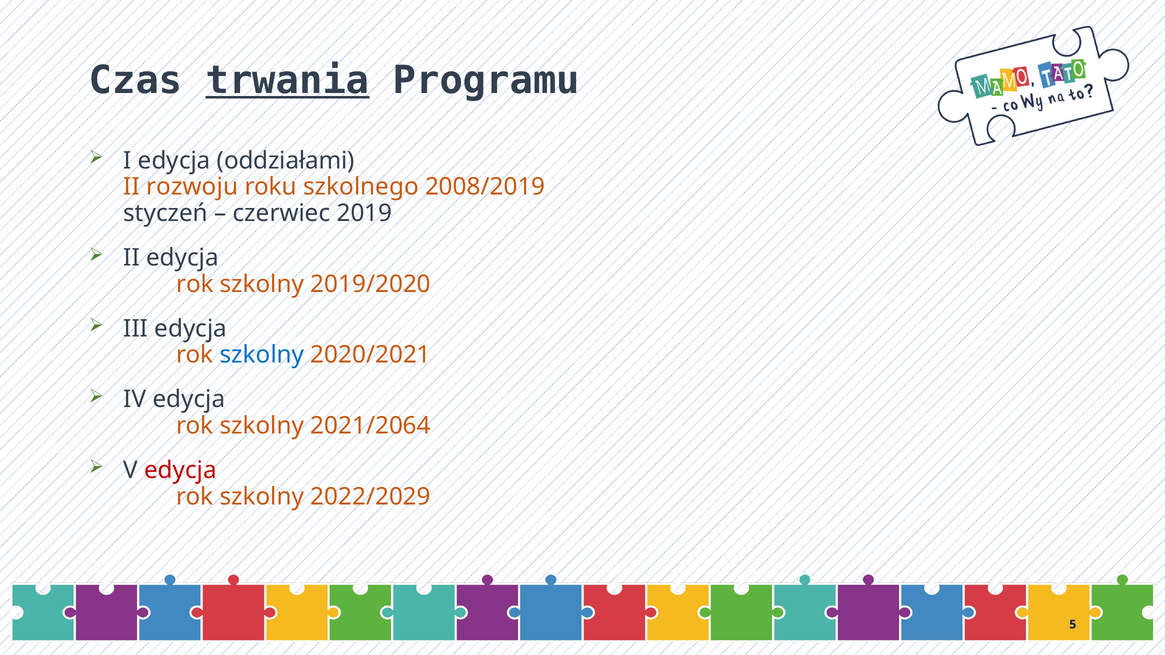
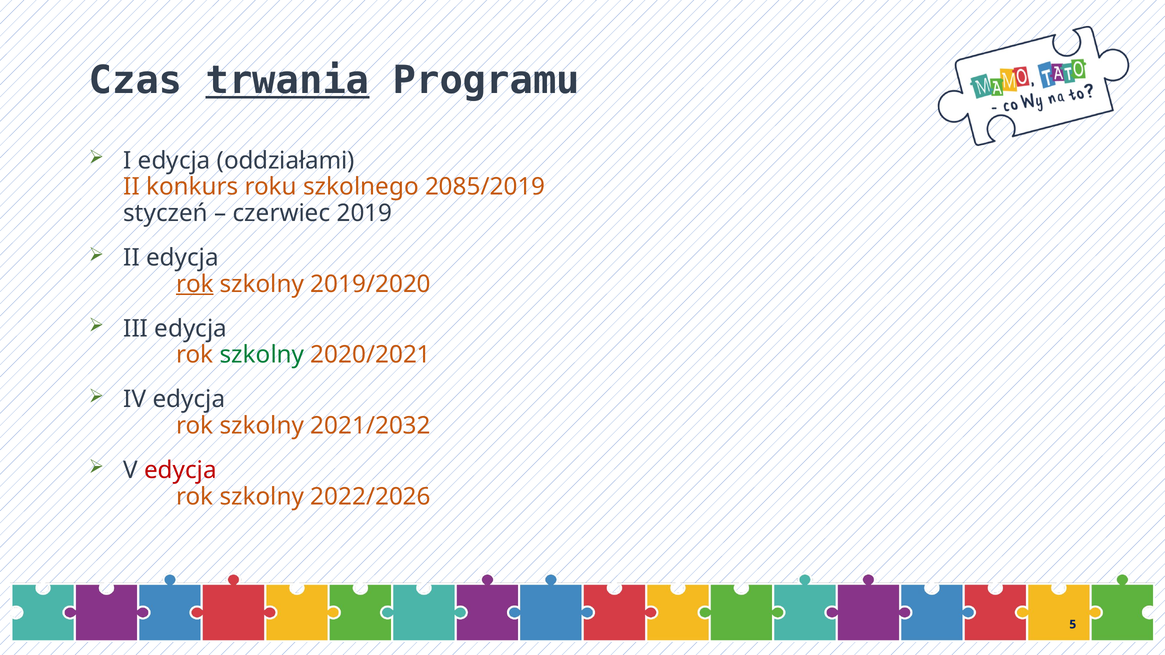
rozwoju: rozwoju -> konkurs
2008/2019: 2008/2019 -> 2085/2019
rok at (195, 284) underline: none -> present
szkolny at (262, 355) colour: blue -> green
2021/2064: 2021/2064 -> 2021/2032
2022/2029: 2022/2029 -> 2022/2026
